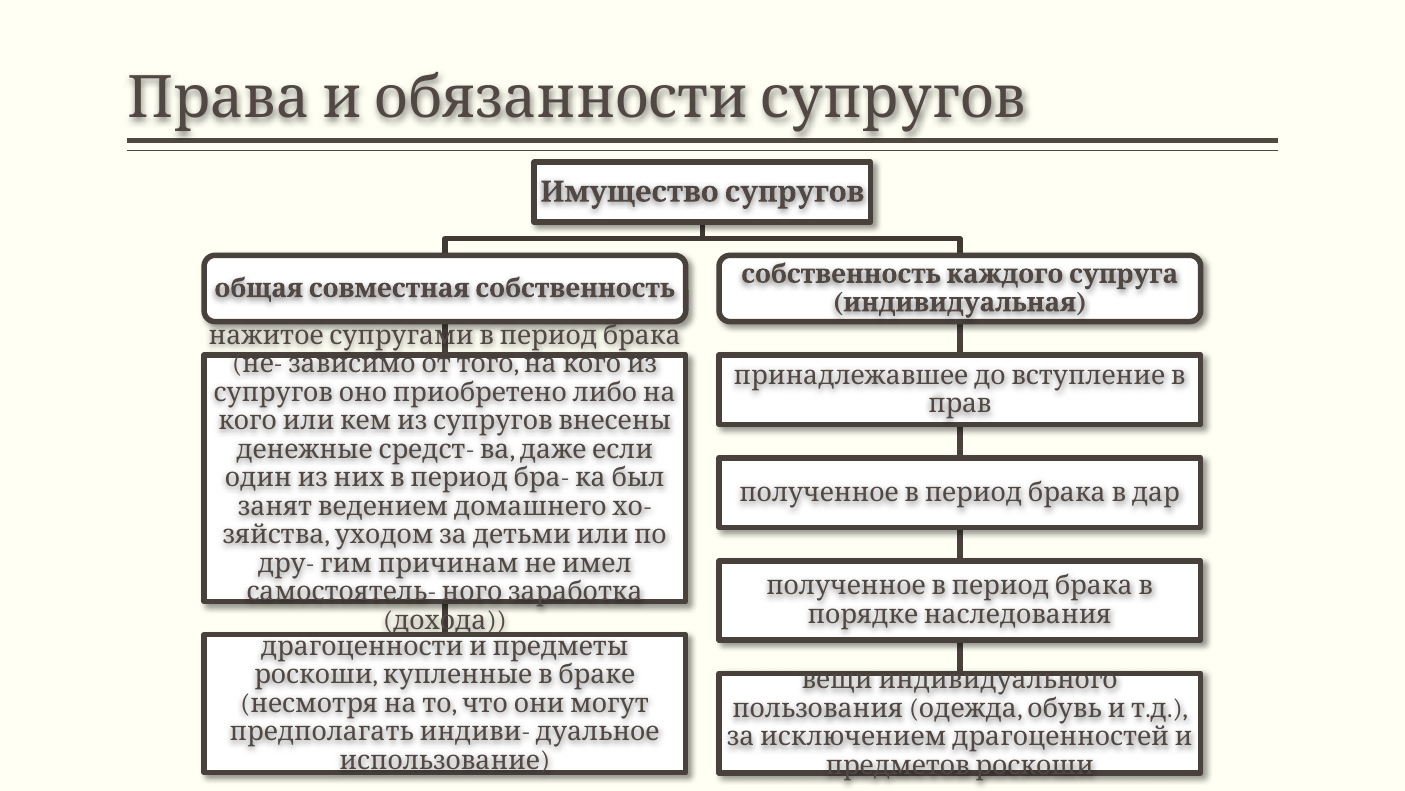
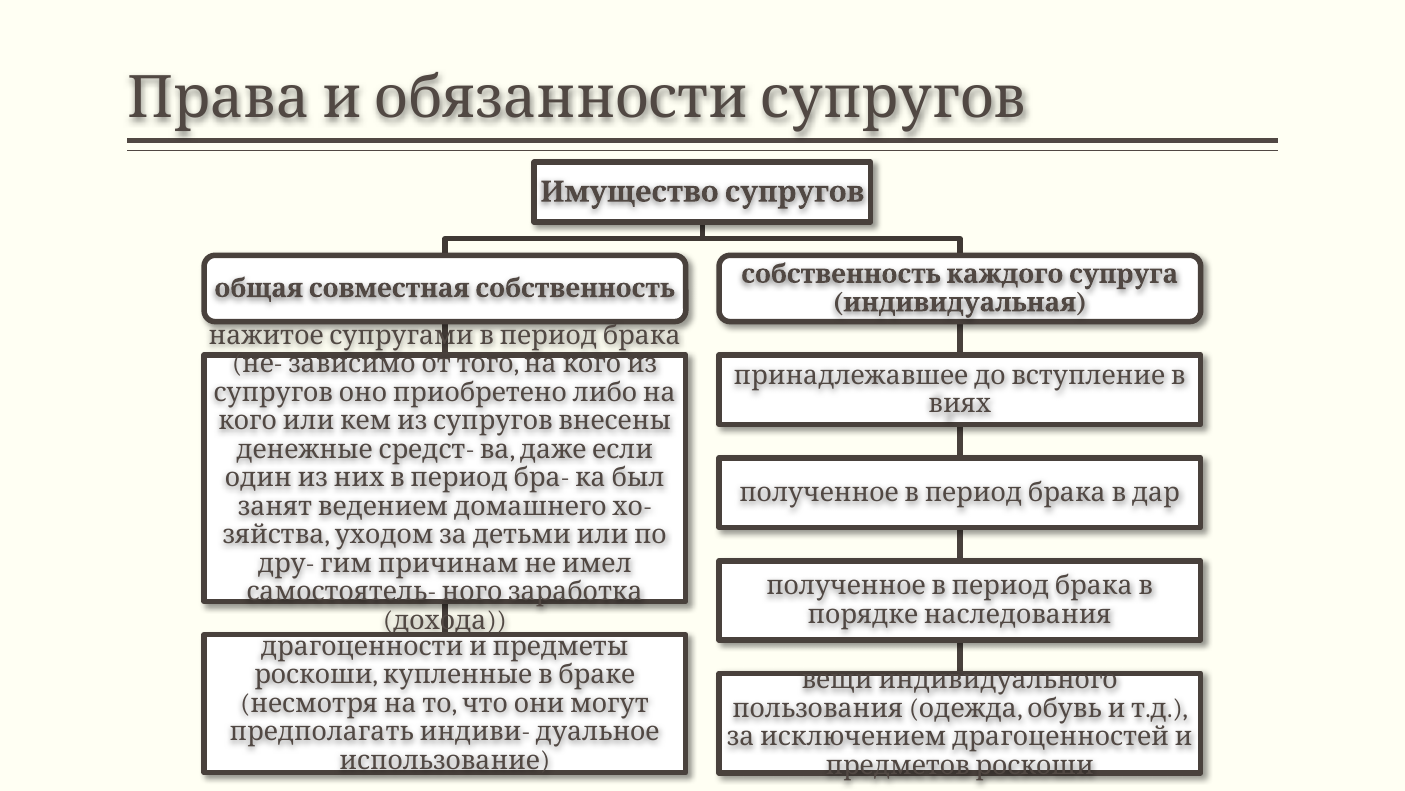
прав: прав -> виях
